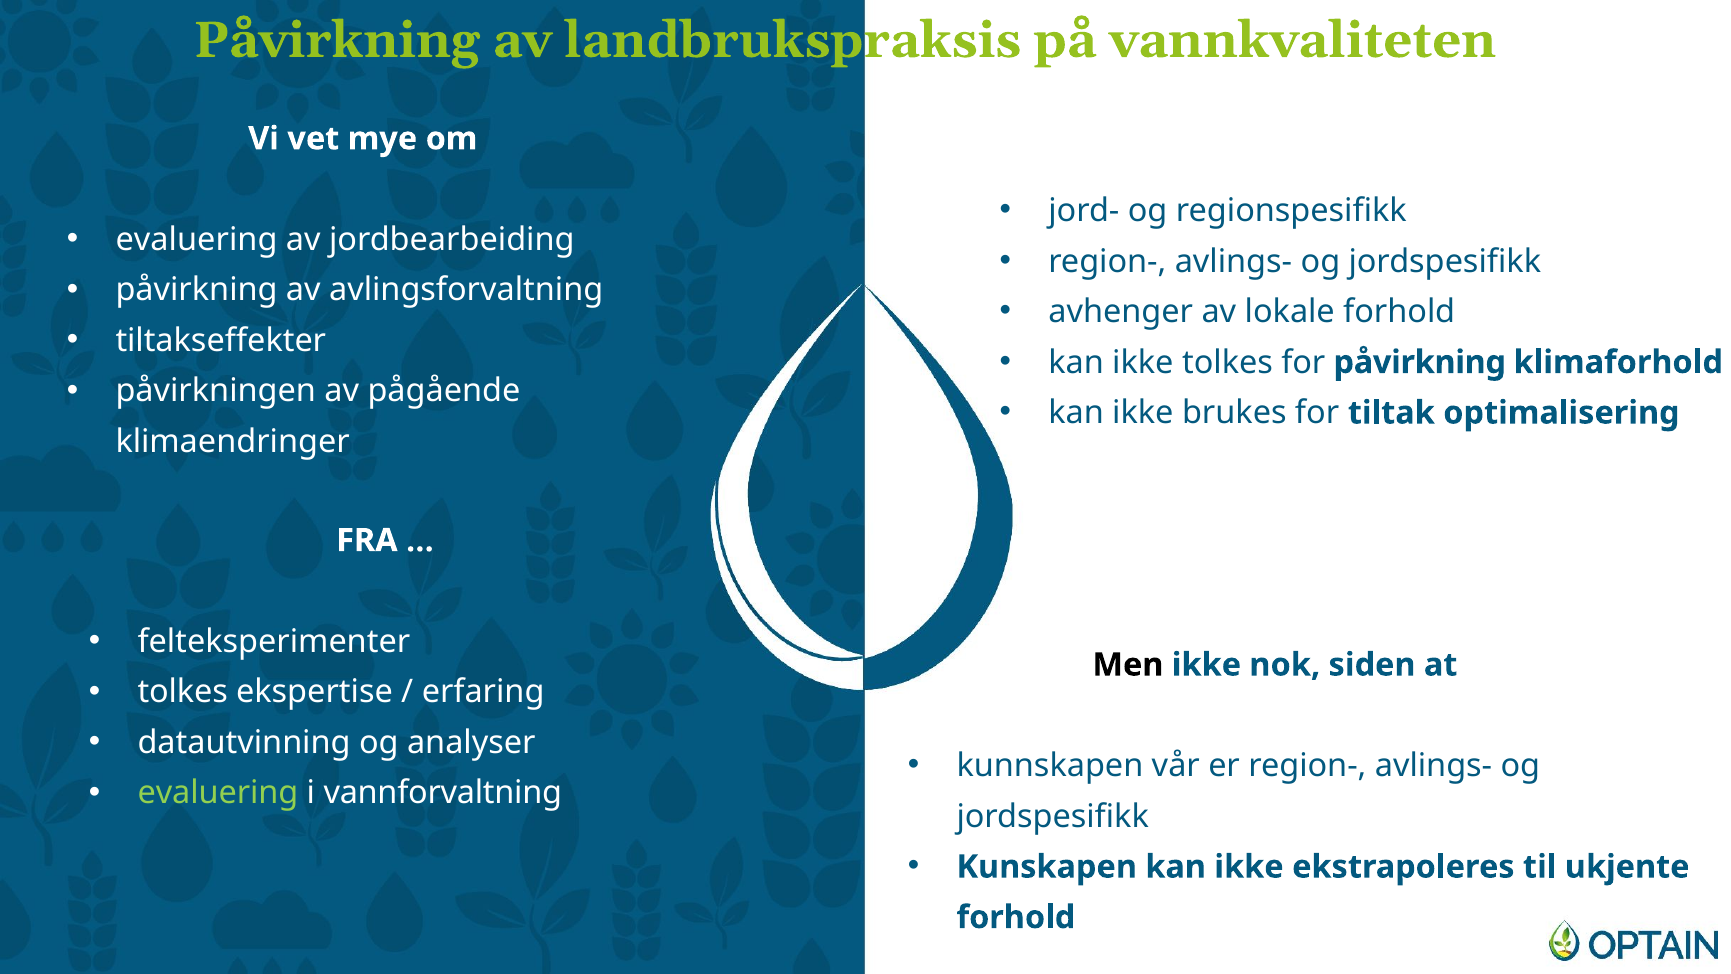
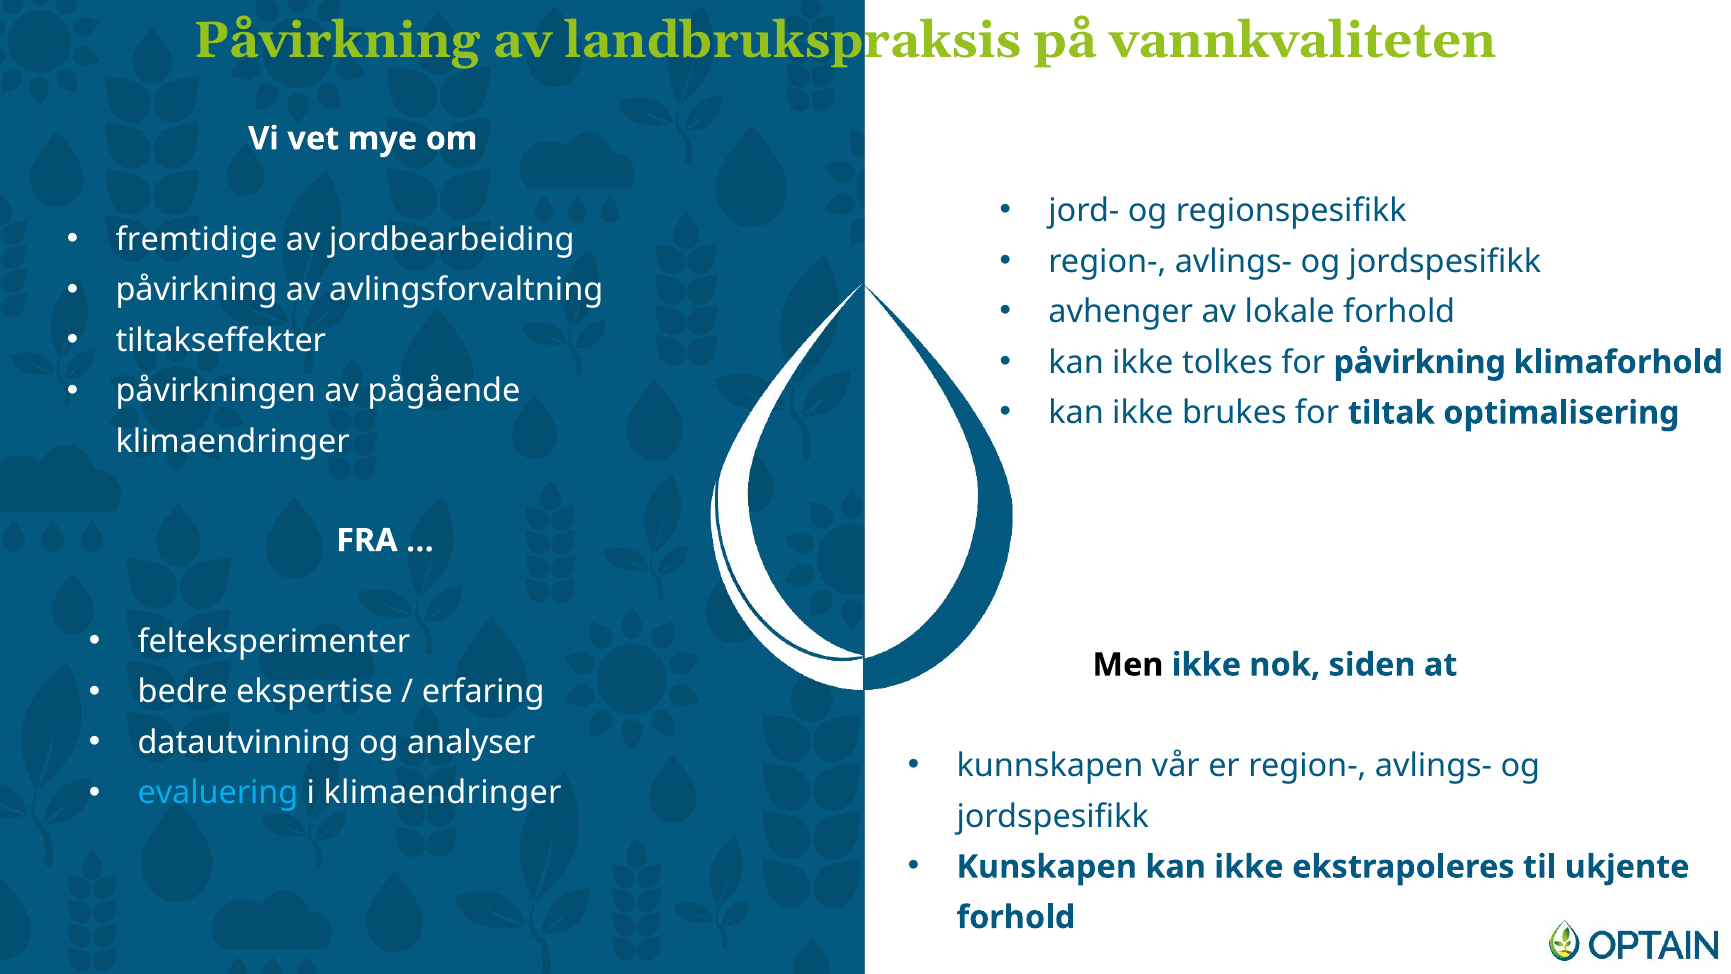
evaluering at (197, 240): evaluering -> fremtidige
tolkes at (183, 692): tolkes -> bedre
evaluering at (218, 793) colour: light green -> light blue
i vannforvaltning: vannforvaltning -> klimaendringer
